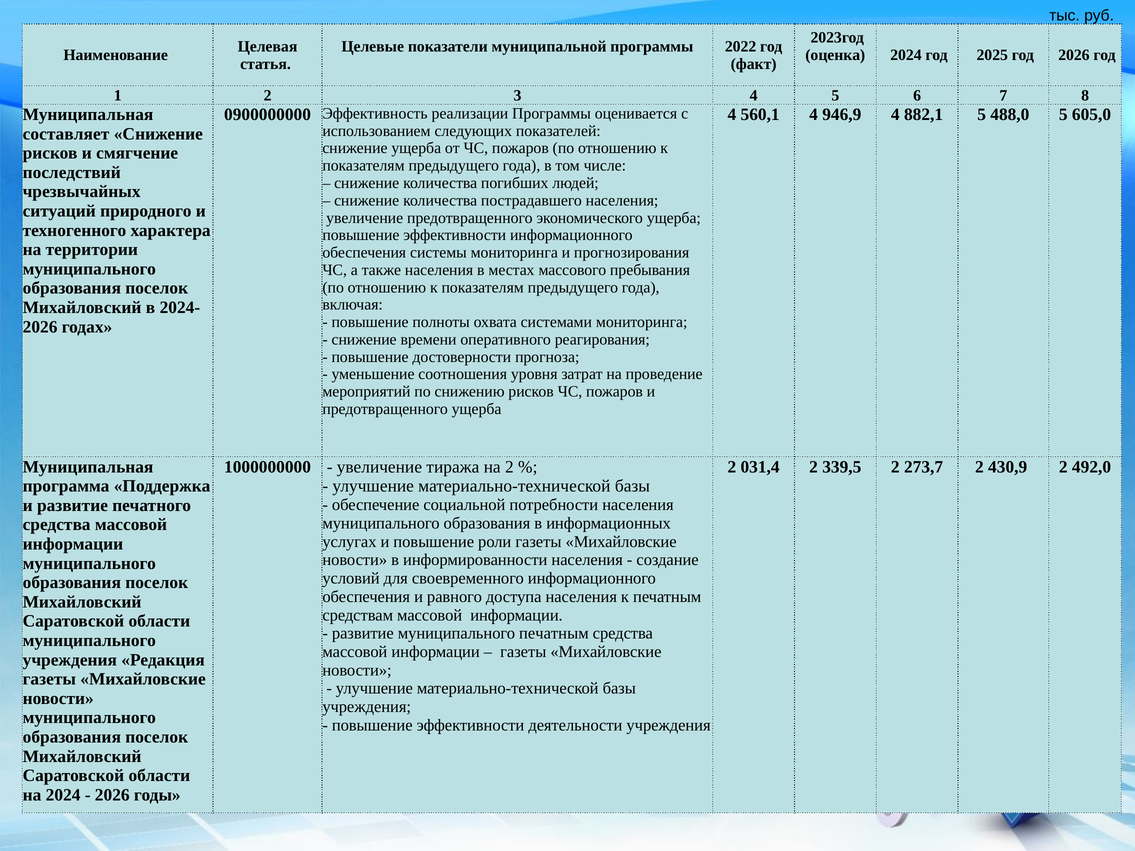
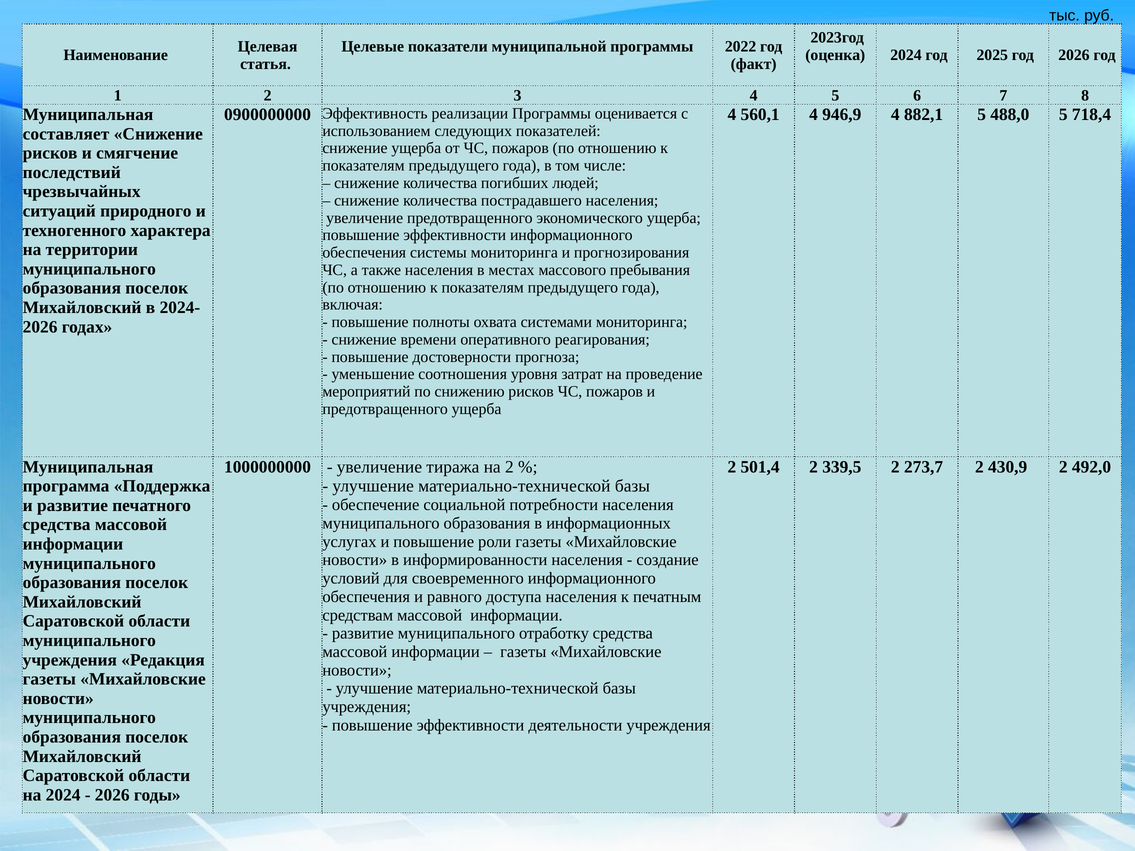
605,0: 605,0 -> 718,4
031,4: 031,4 -> 501,4
муниципального печатным: печатным -> отработку
